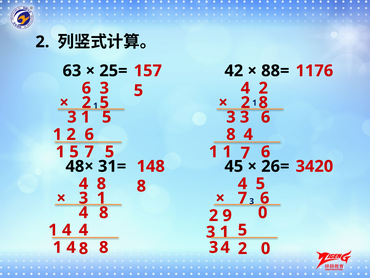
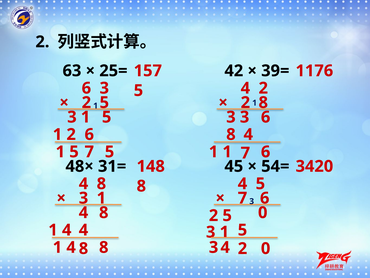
88=: 88= -> 39=
26=: 26= -> 54=
9 at (227, 215): 9 -> 5
